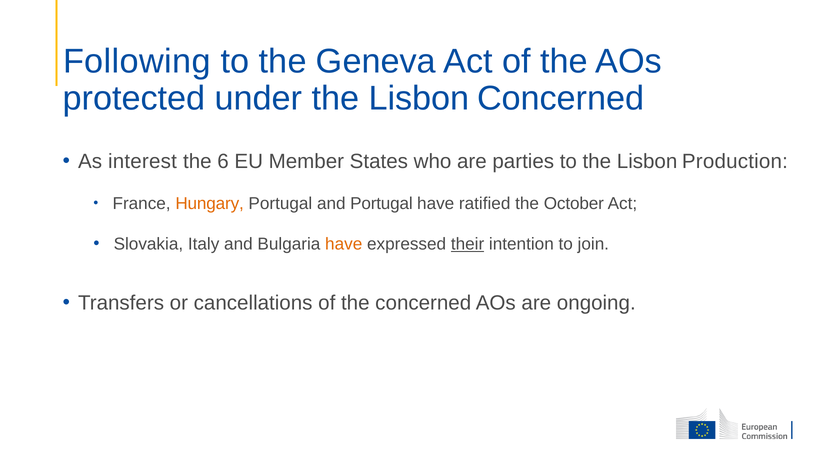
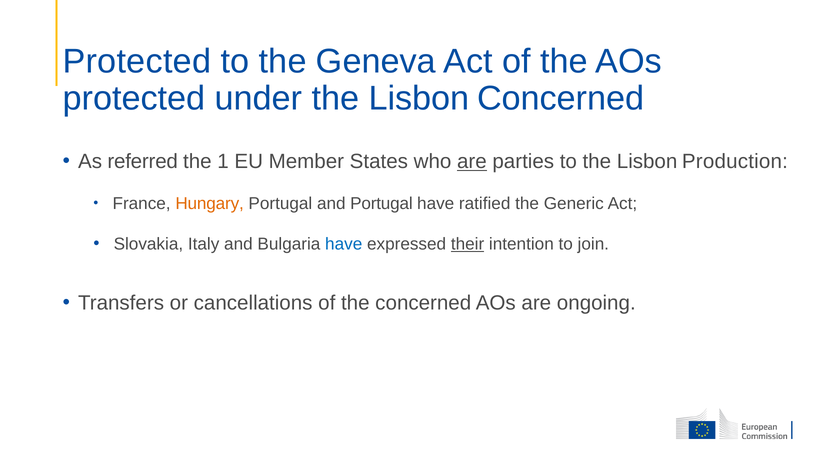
Following at (137, 61): Following -> Protected
interest: interest -> referred
6: 6 -> 1
are at (472, 161) underline: none -> present
October: October -> Generic
have at (344, 244) colour: orange -> blue
